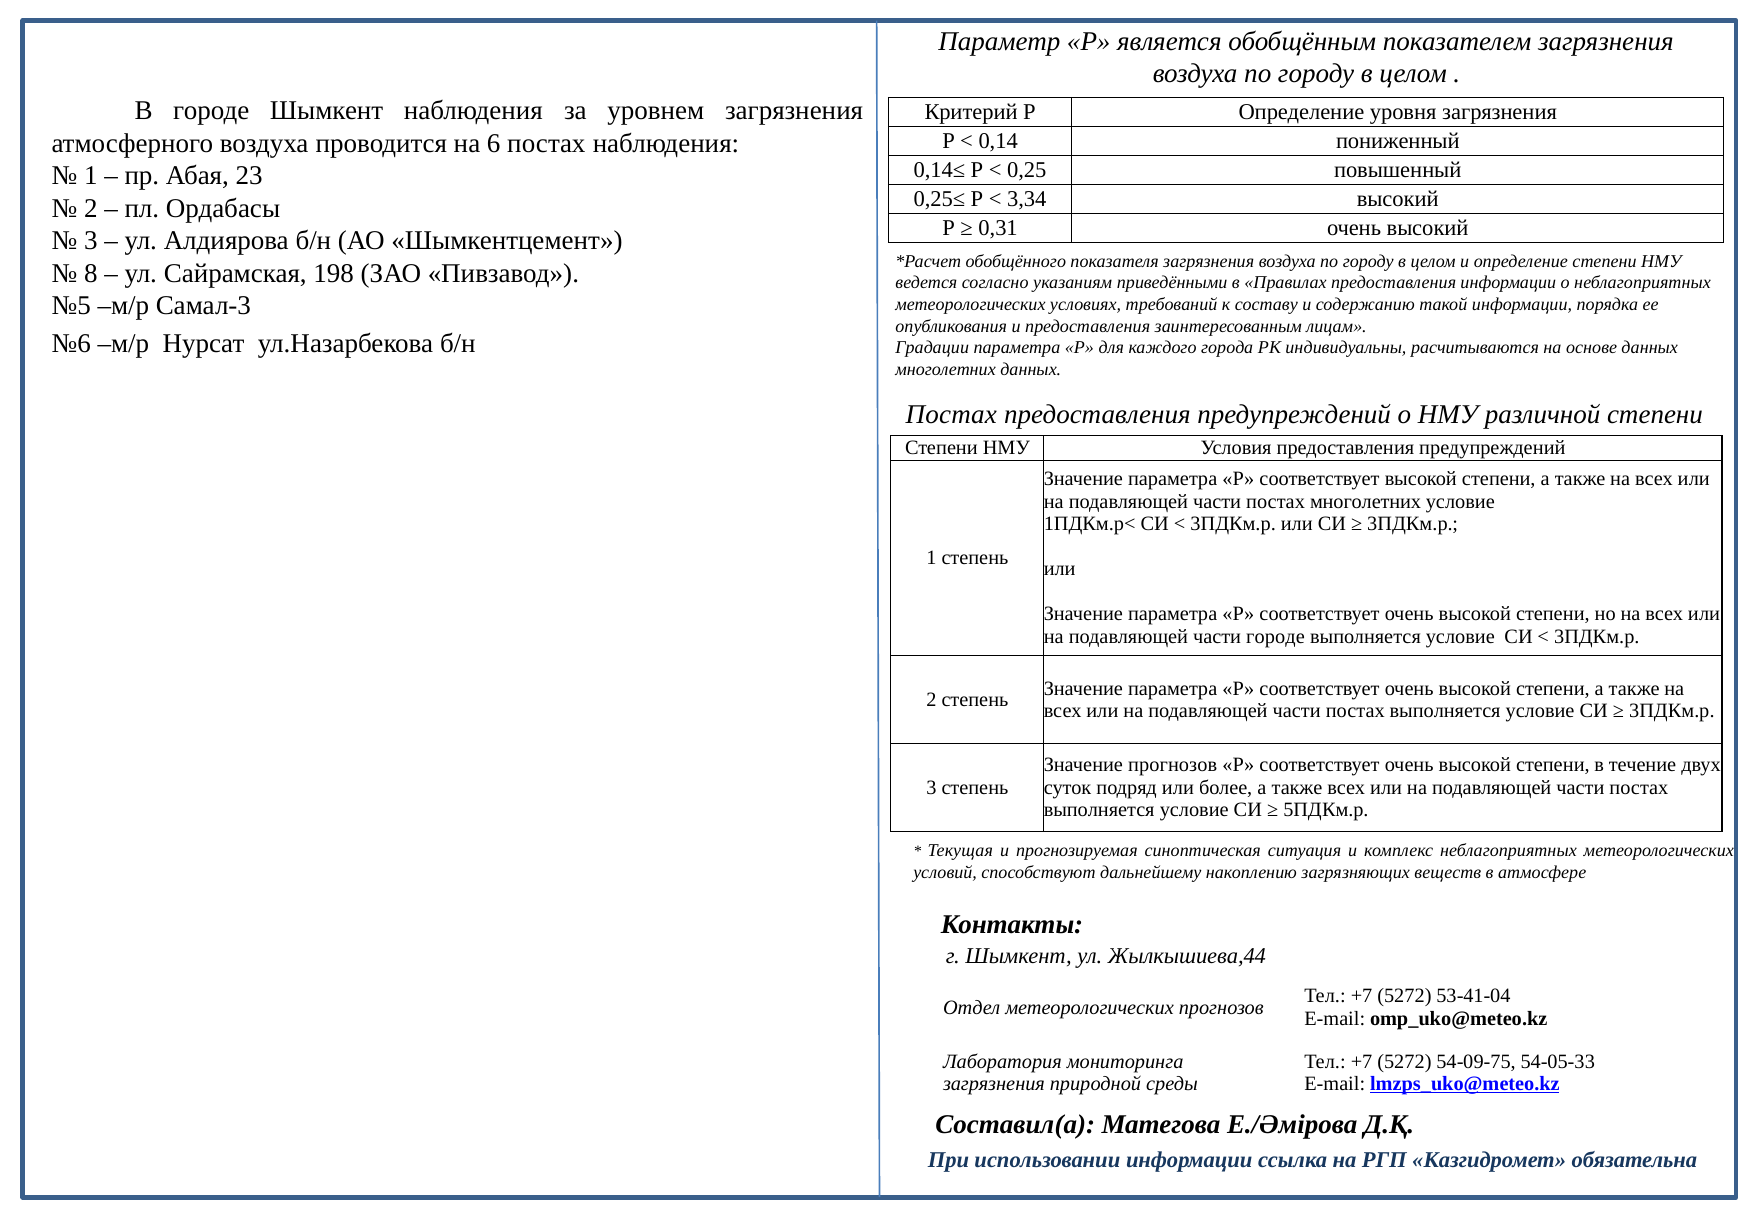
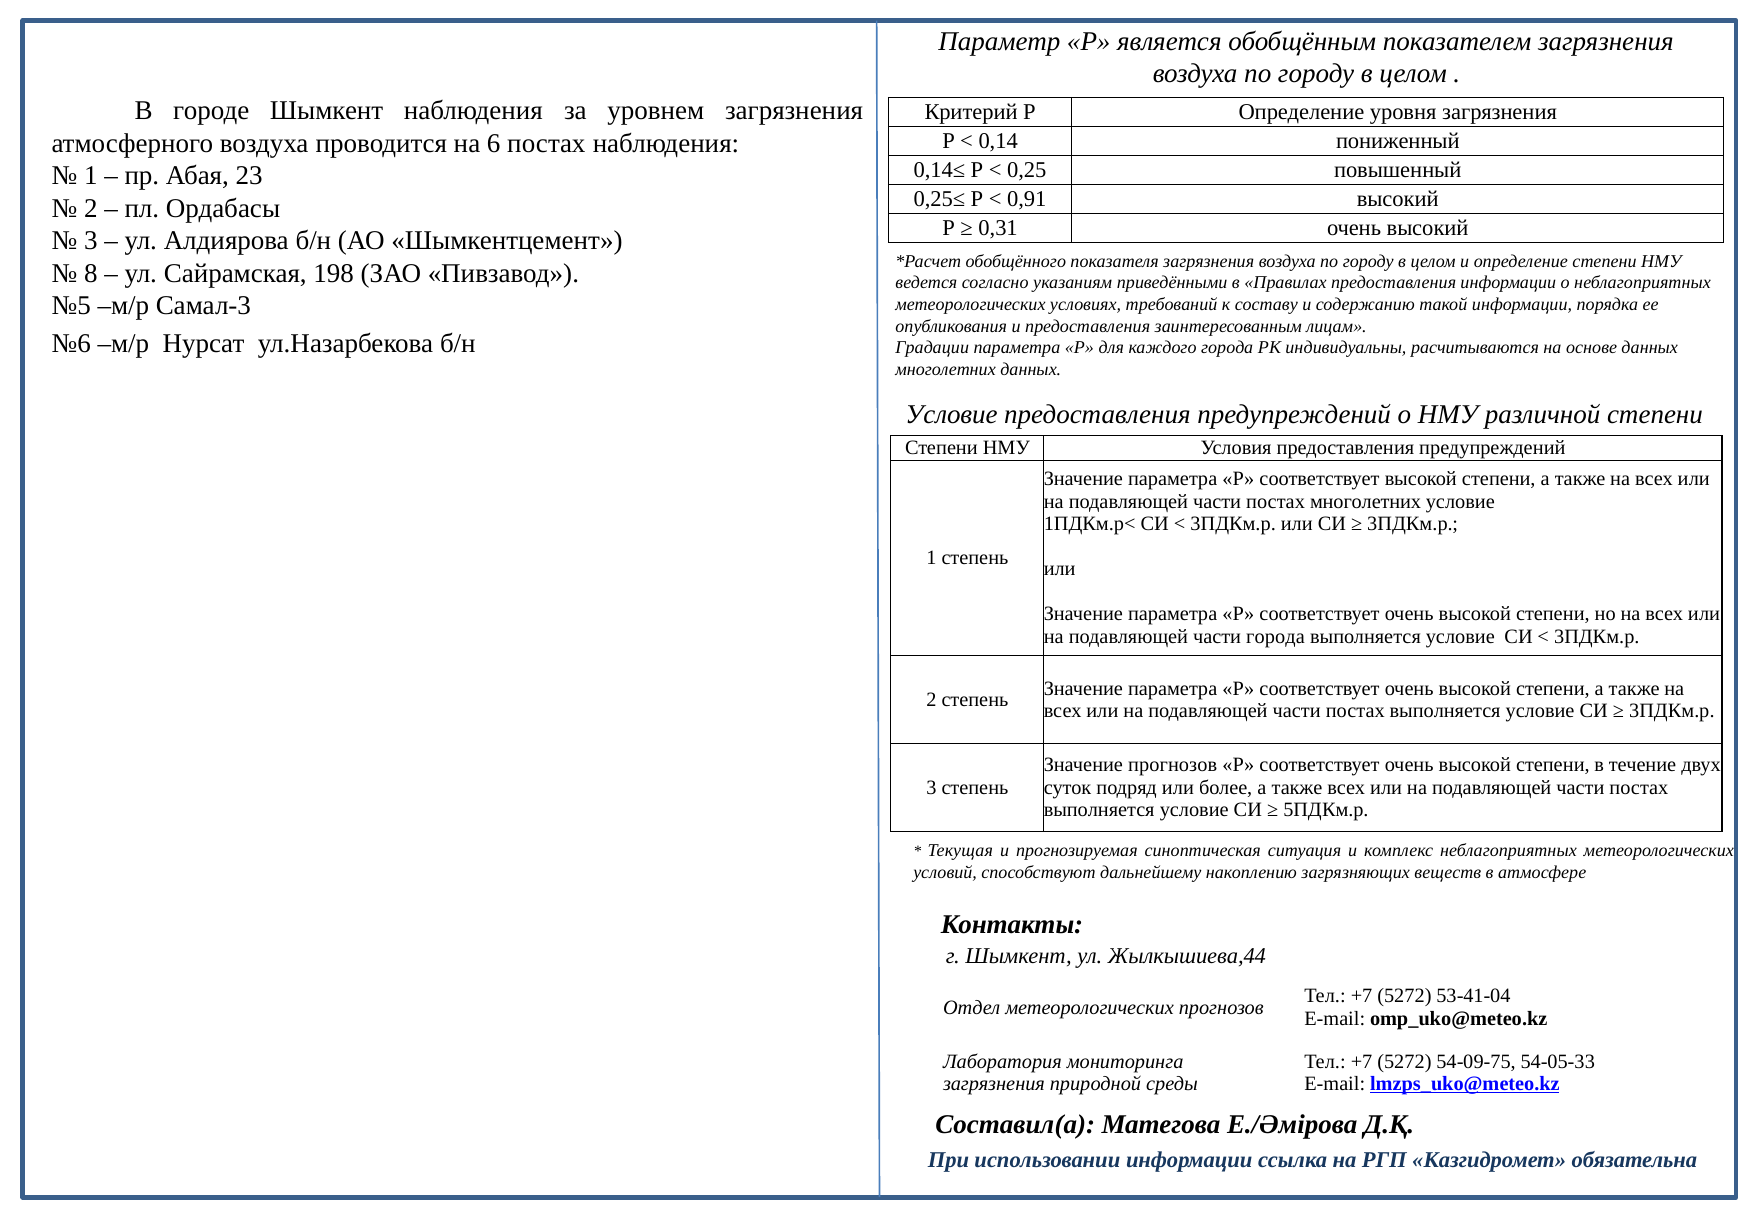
3,34: 3,34 -> 0,91
Постах at (951, 415): Постах -> Условие
части городе: городе -> города
